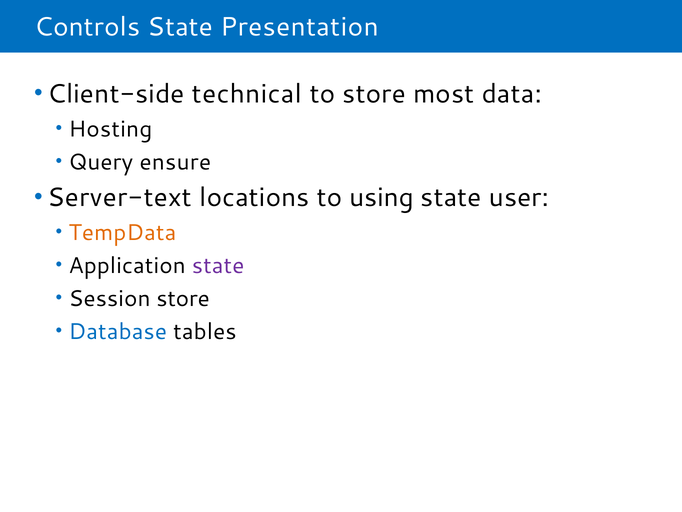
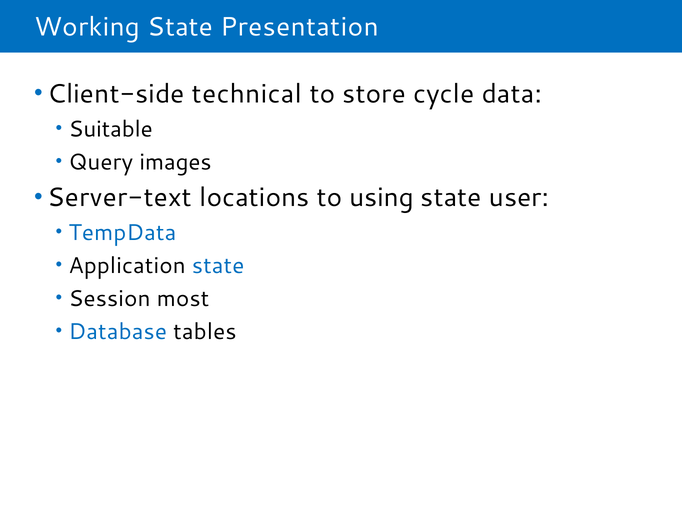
Controls: Controls -> Working
most: most -> cycle
Hosting: Hosting -> Suitable
ensure: ensure -> images
TempData colour: orange -> blue
state at (218, 265) colour: purple -> blue
Session store: store -> most
